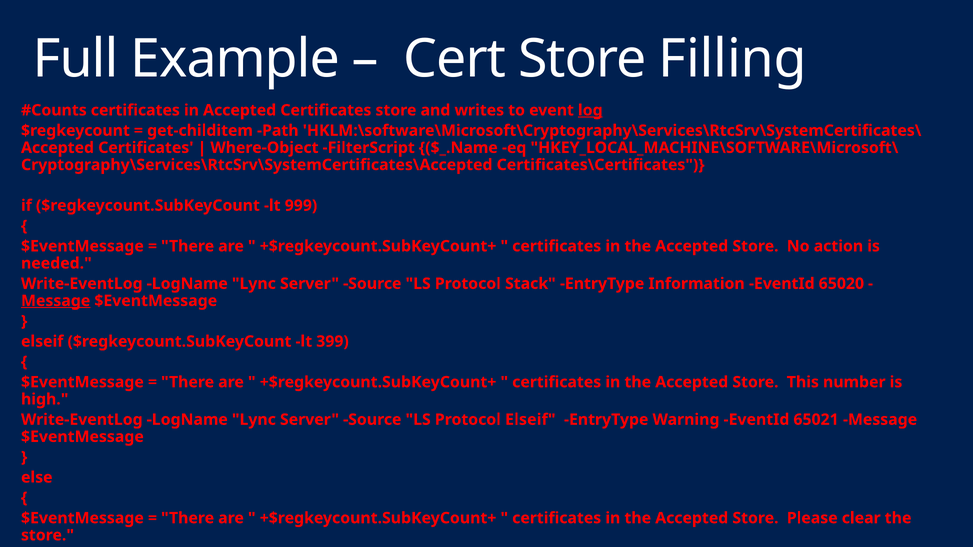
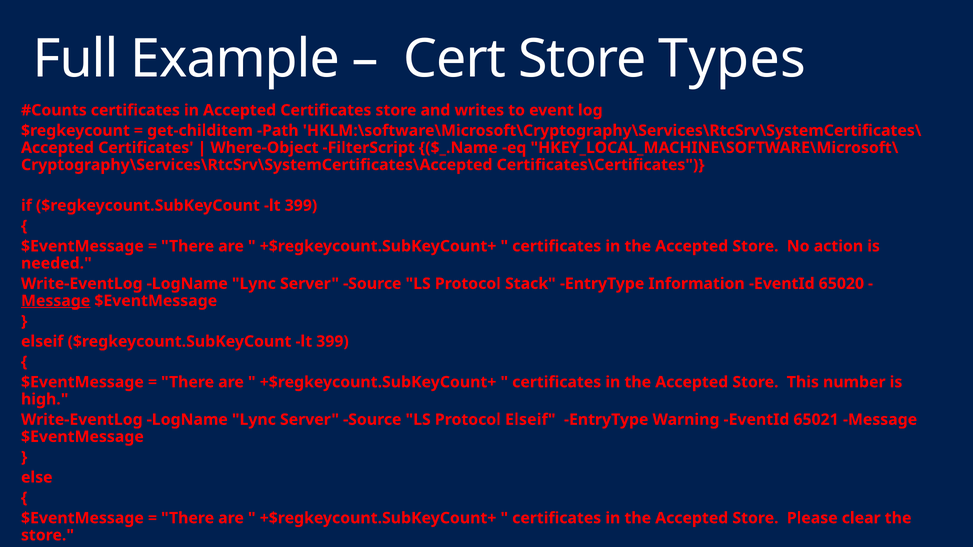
Filling: Filling -> Types
log underline: present -> none
if $regkeycount.SubKeyCount lt 999: 999 -> 399
